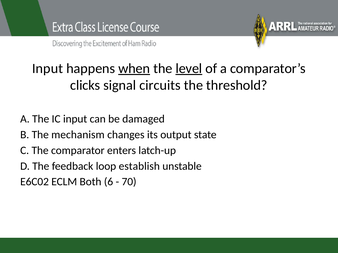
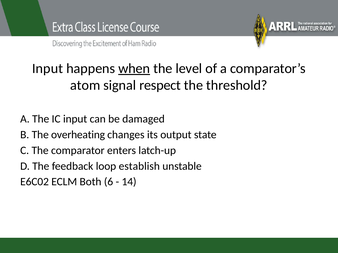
level underline: present -> none
clicks: clicks -> atom
circuits: circuits -> respect
mechanism: mechanism -> overheating
70: 70 -> 14
